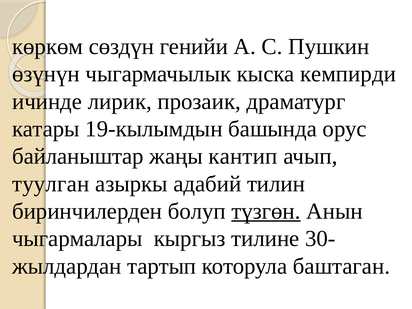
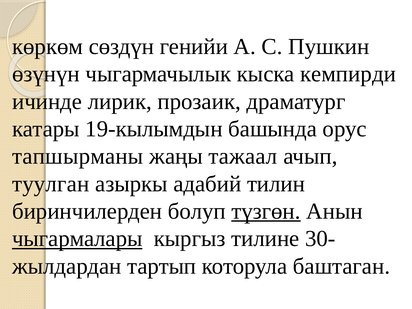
байланыштар: байланыштар -> тапшырманы
кантип: кантип -> тажаал
чыгармалары underline: none -> present
